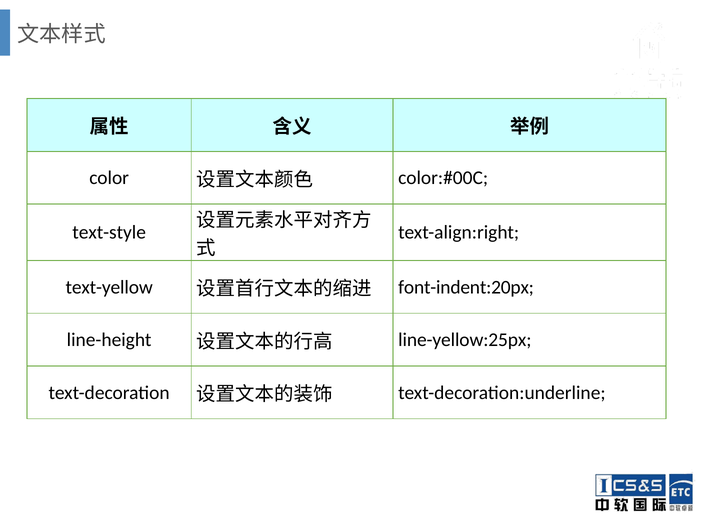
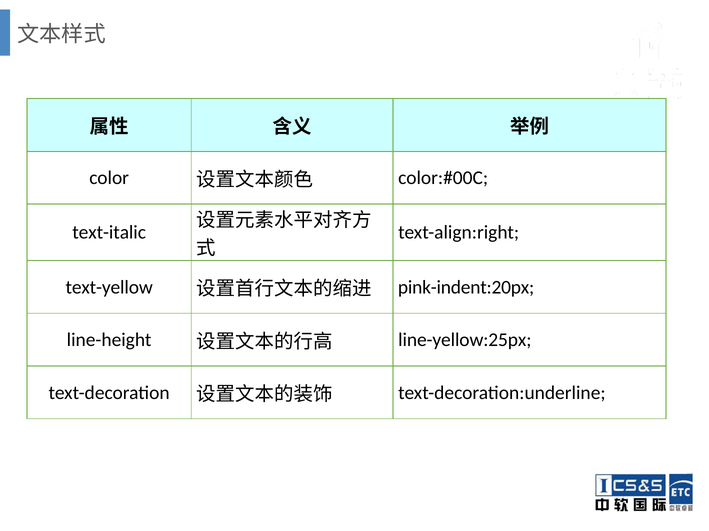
text-style: text-style -> text-italic
font-indent:20px: font-indent:20px -> pink-indent:20px
